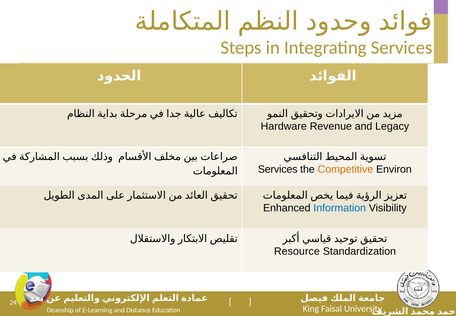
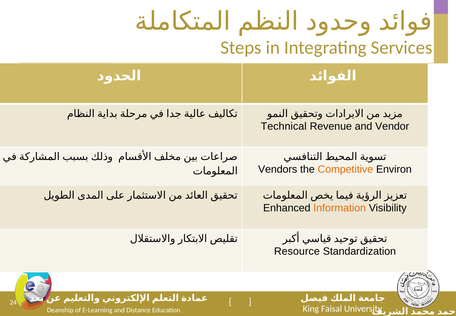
Hardware: Hardware -> Technical
Legacy: Legacy -> Vendor
Services at (278, 169): Services -> Vendors
Information colour: blue -> orange
